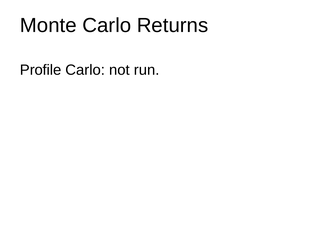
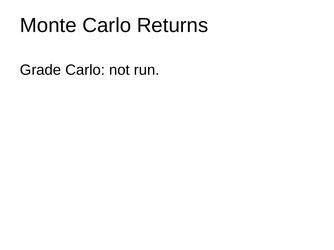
Profile: Profile -> Grade
